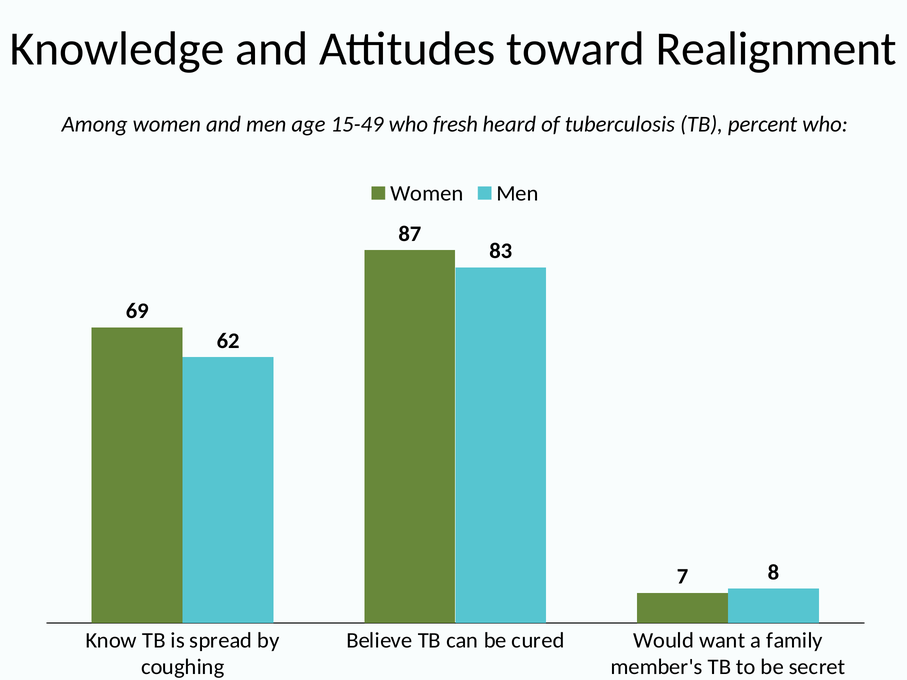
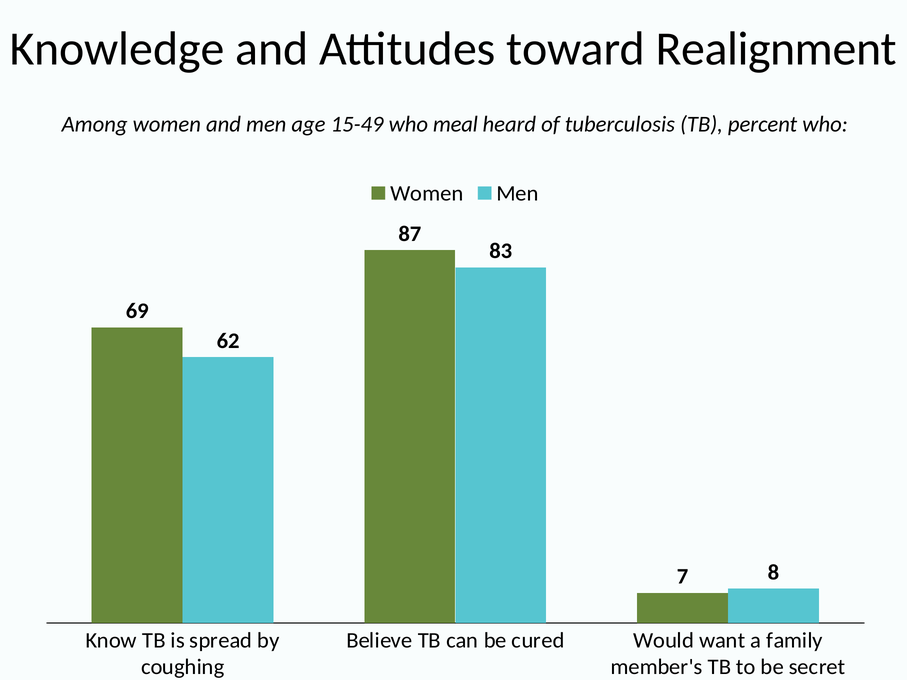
fresh: fresh -> meal
